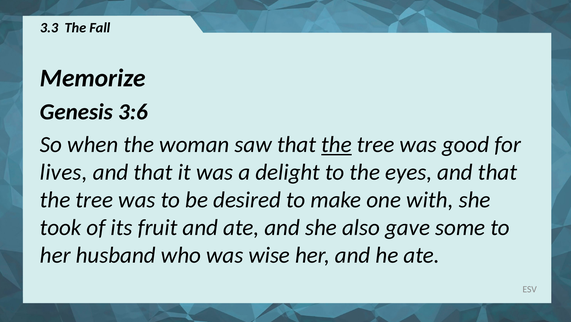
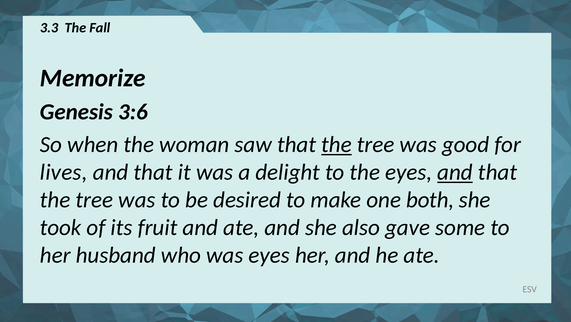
and at (455, 172) underline: none -> present
with: with -> both
was wise: wise -> eyes
